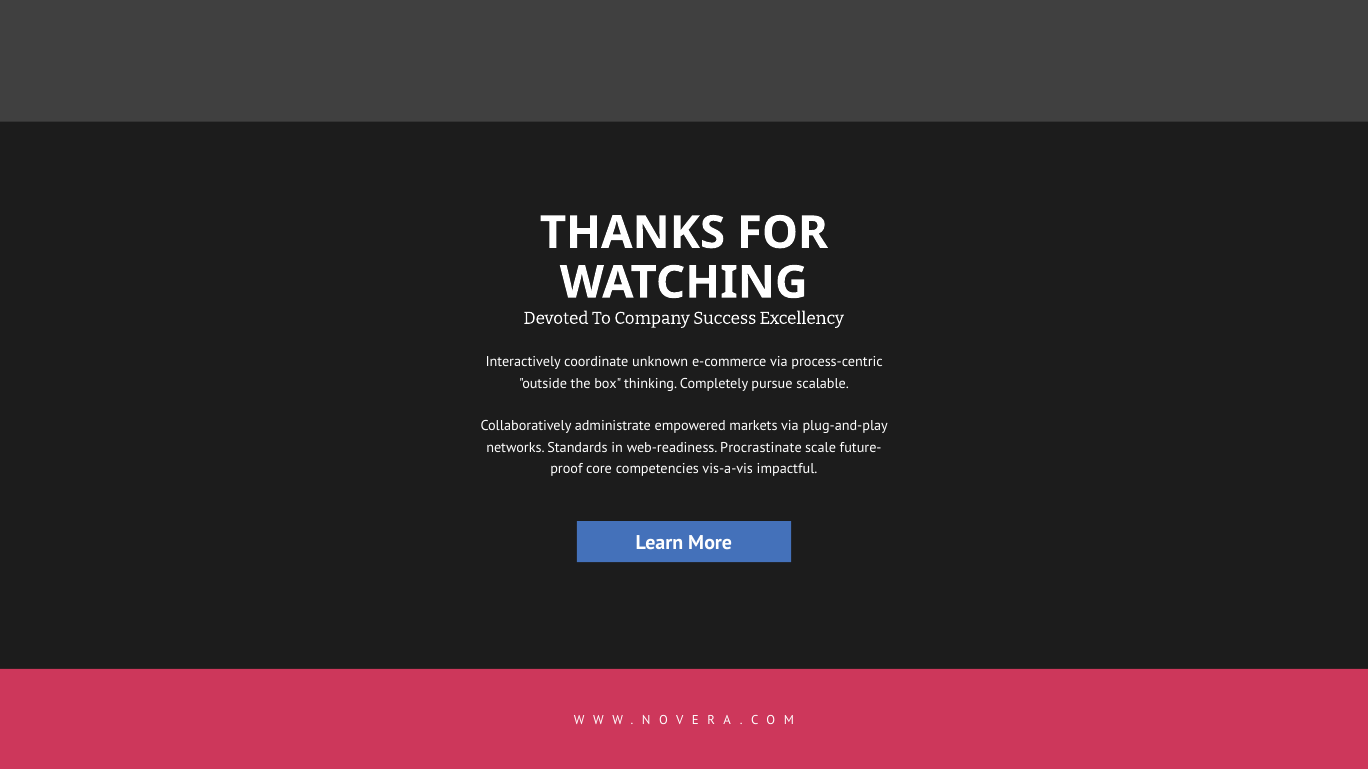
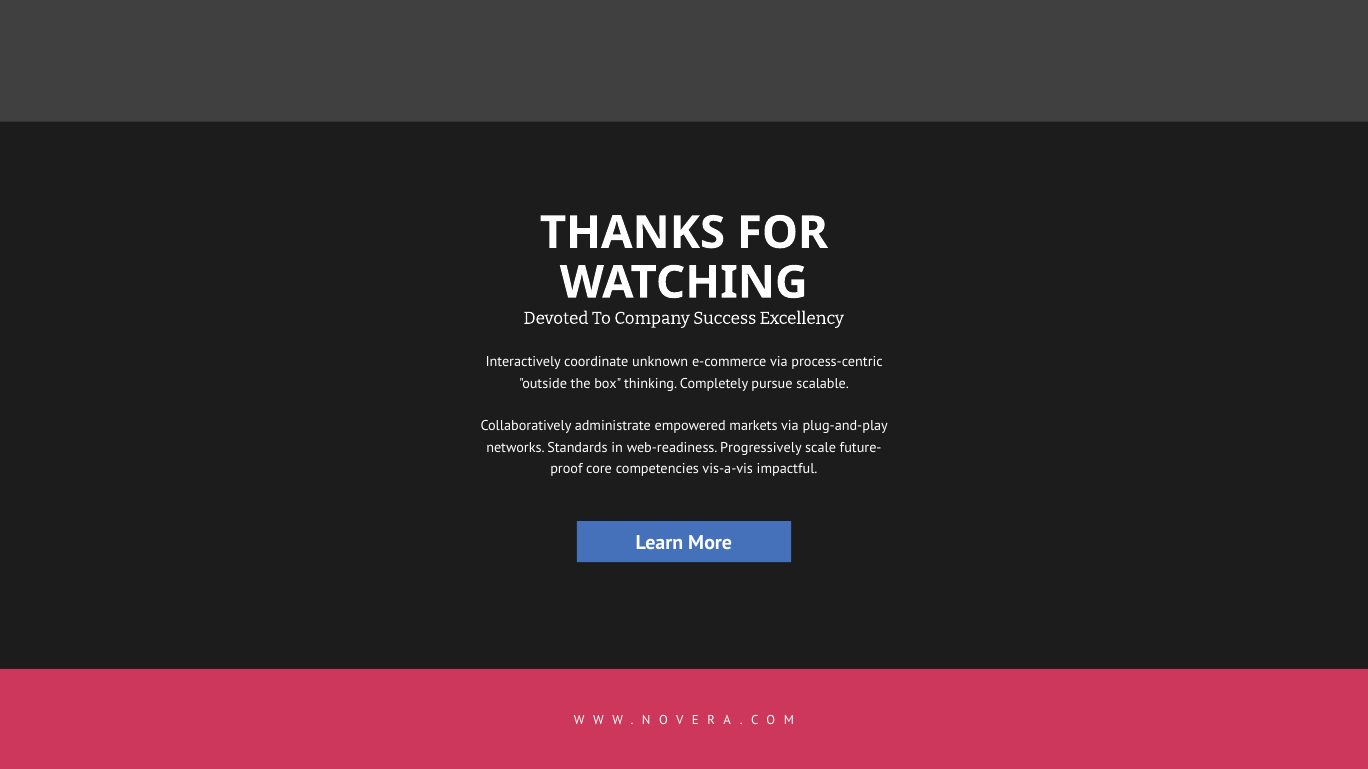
Procrastinate: Procrastinate -> Progressively
